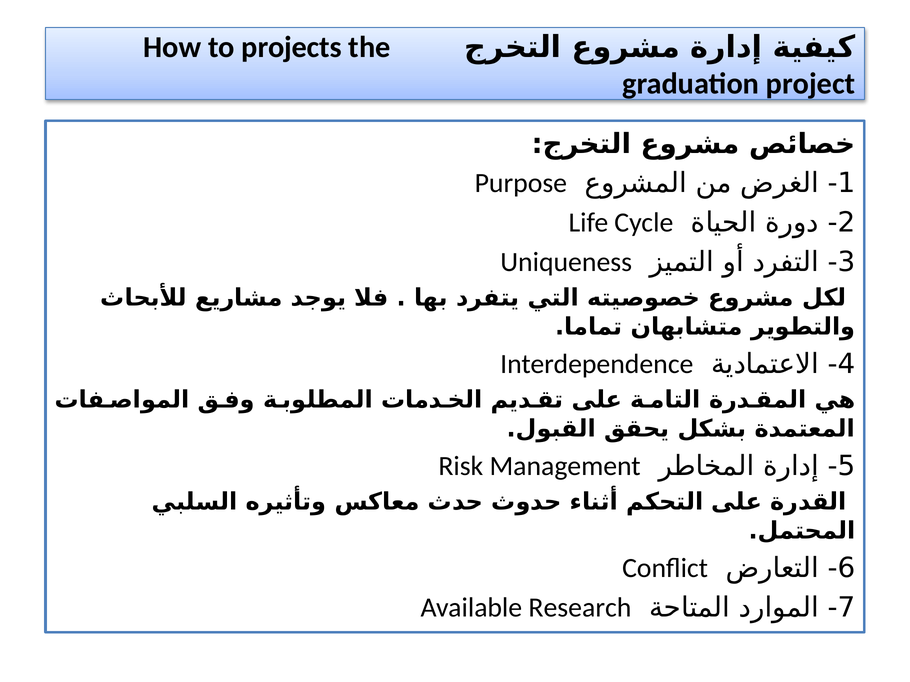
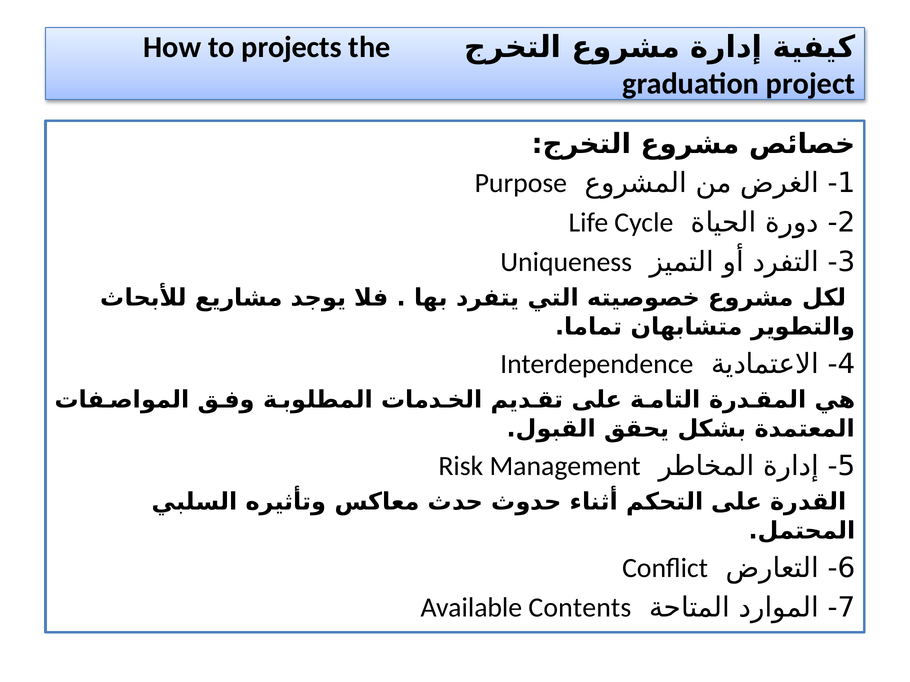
Research: Research -> Contents
